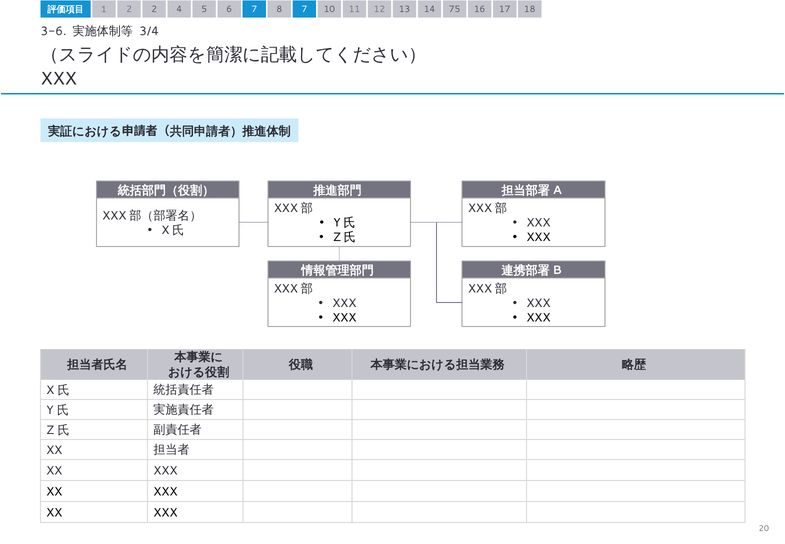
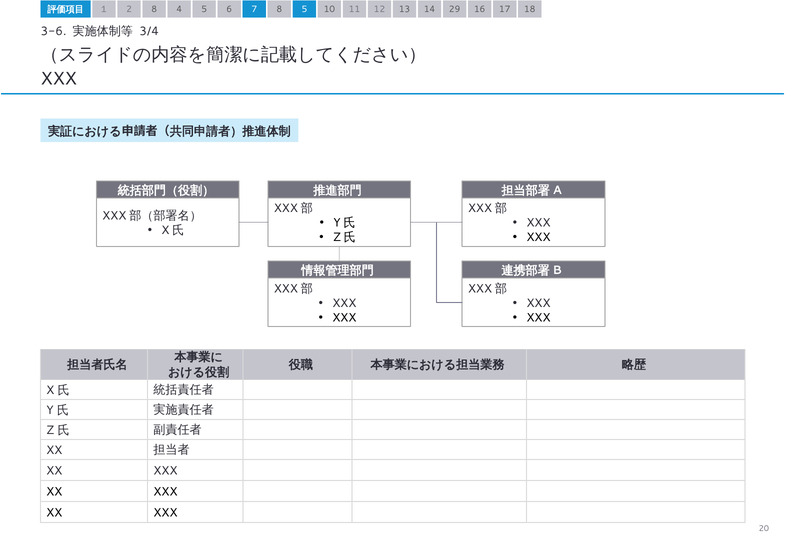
2 2: 2 -> 8
8 7: 7 -> 5
75: 75 -> 29
